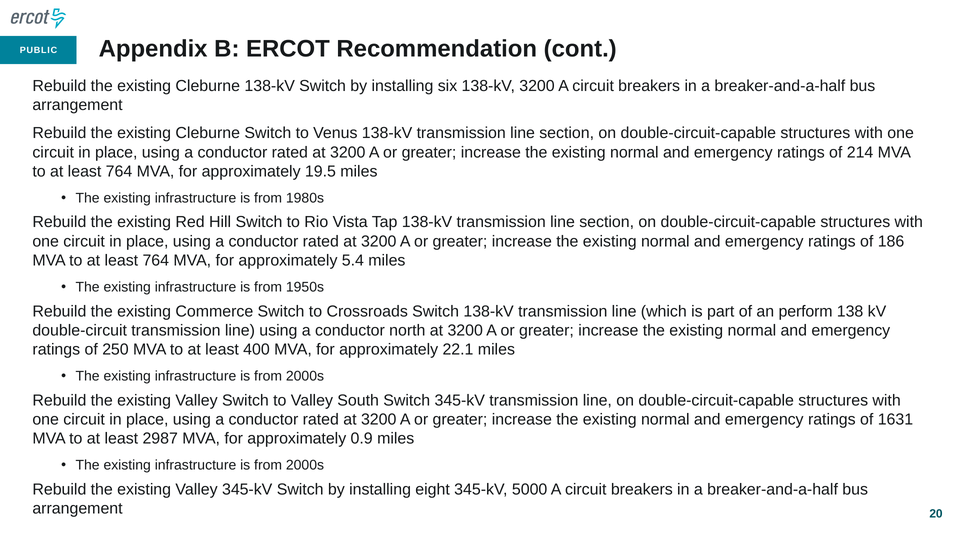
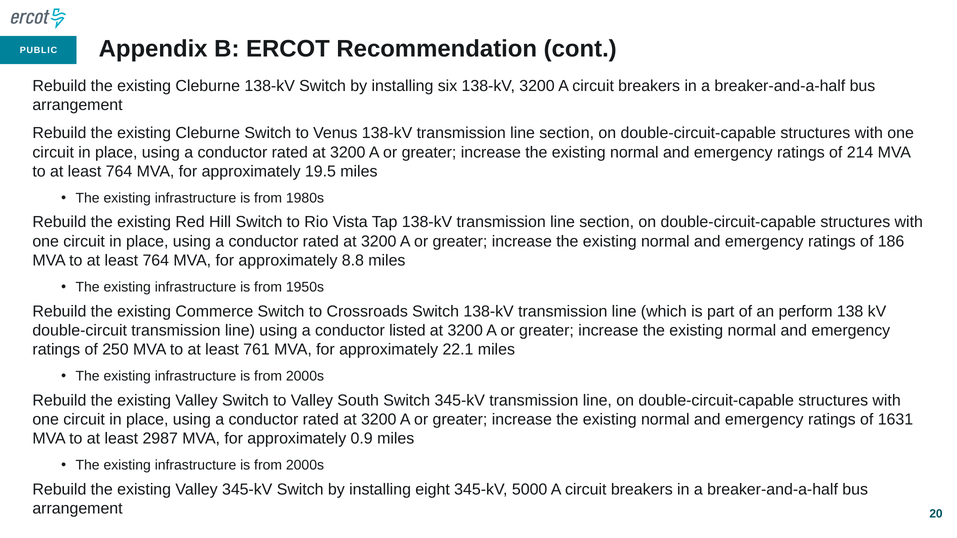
5.4: 5.4 -> 8.8
north: north -> listed
400: 400 -> 761
